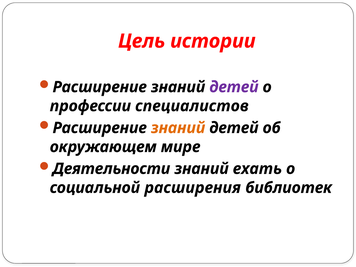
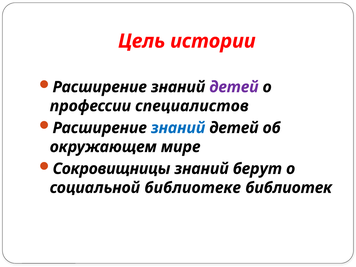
знаний at (178, 128) colour: orange -> blue
Деятельности: Деятельности -> Сокровищницы
ехать: ехать -> берут
расширения: расширения -> библиотеке
